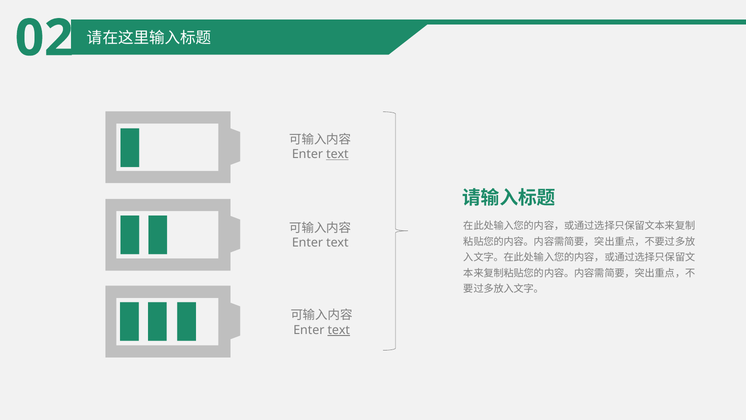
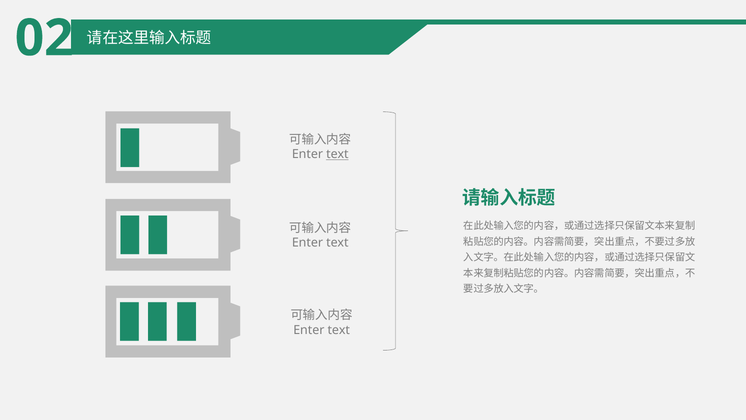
text at (339, 330) underline: present -> none
